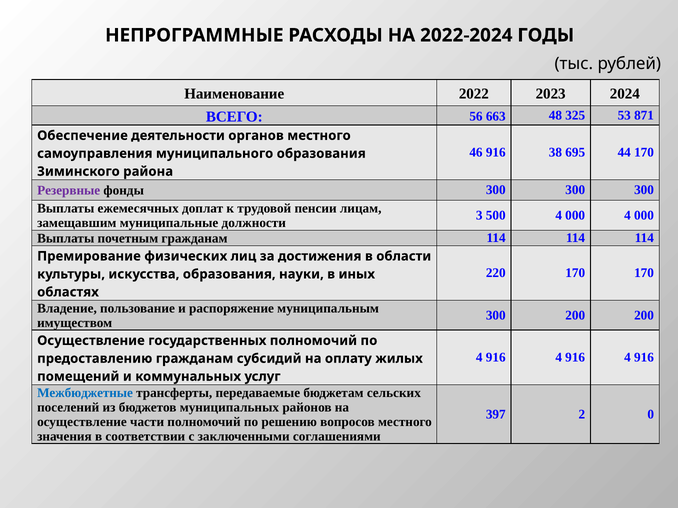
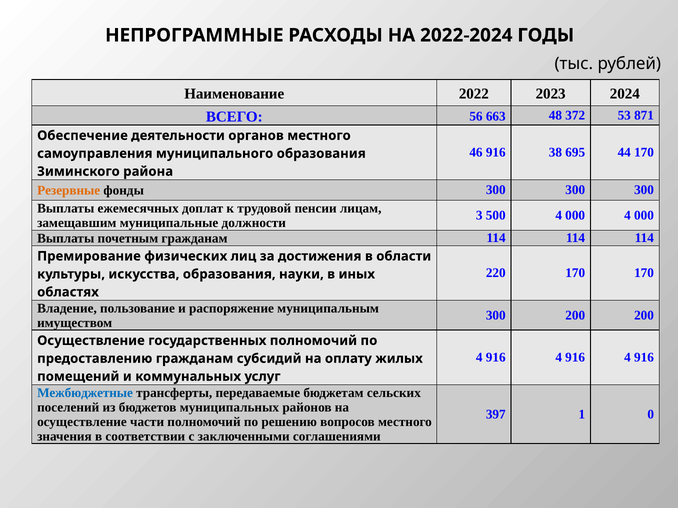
325: 325 -> 372
Резервные colour: purple -> orange
2: 2 -> 1
